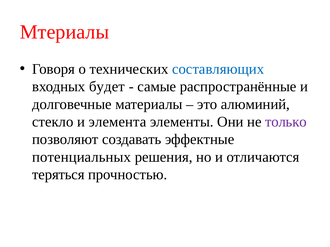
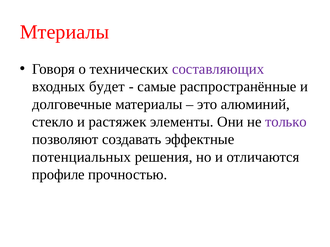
составляющих colour: blue -> purple
элемента: элемента -> растяжек
теряться: теряться -> профиле
